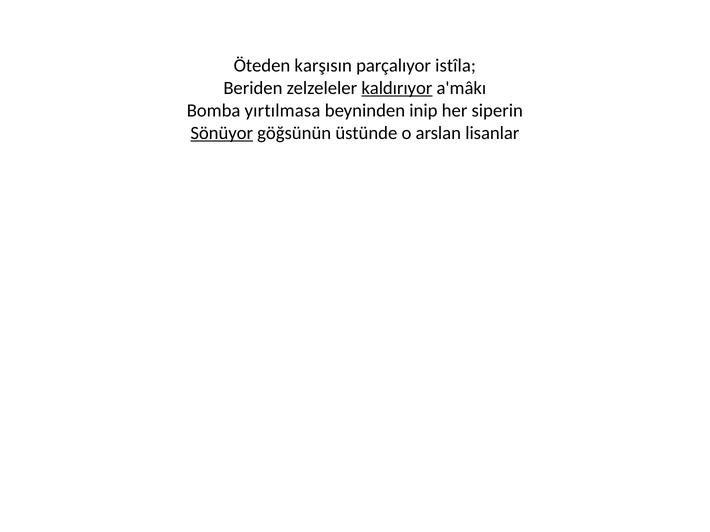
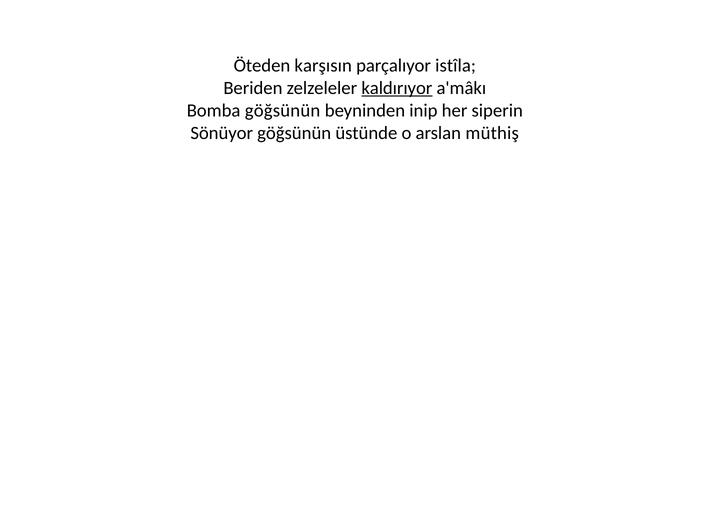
Bomba yırtılmasa: yırtılmasa -> göğsünün
Sönüyor underline: present -> none
lisanlar: lisanlar -> müthiş
